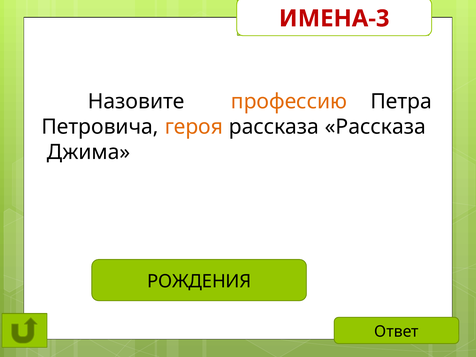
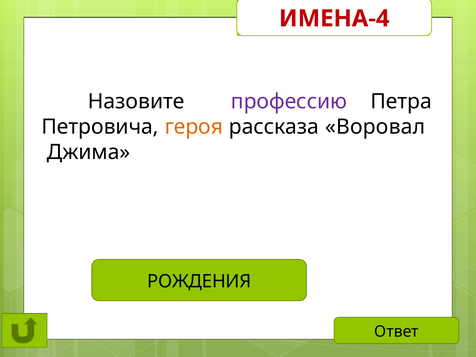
ИМЕНА-3: ИМЕНА-3 -> ИМЕНА-4
профессию colour: orange -> purple
рассказа Рассказа: Рассказа -> Воровал
